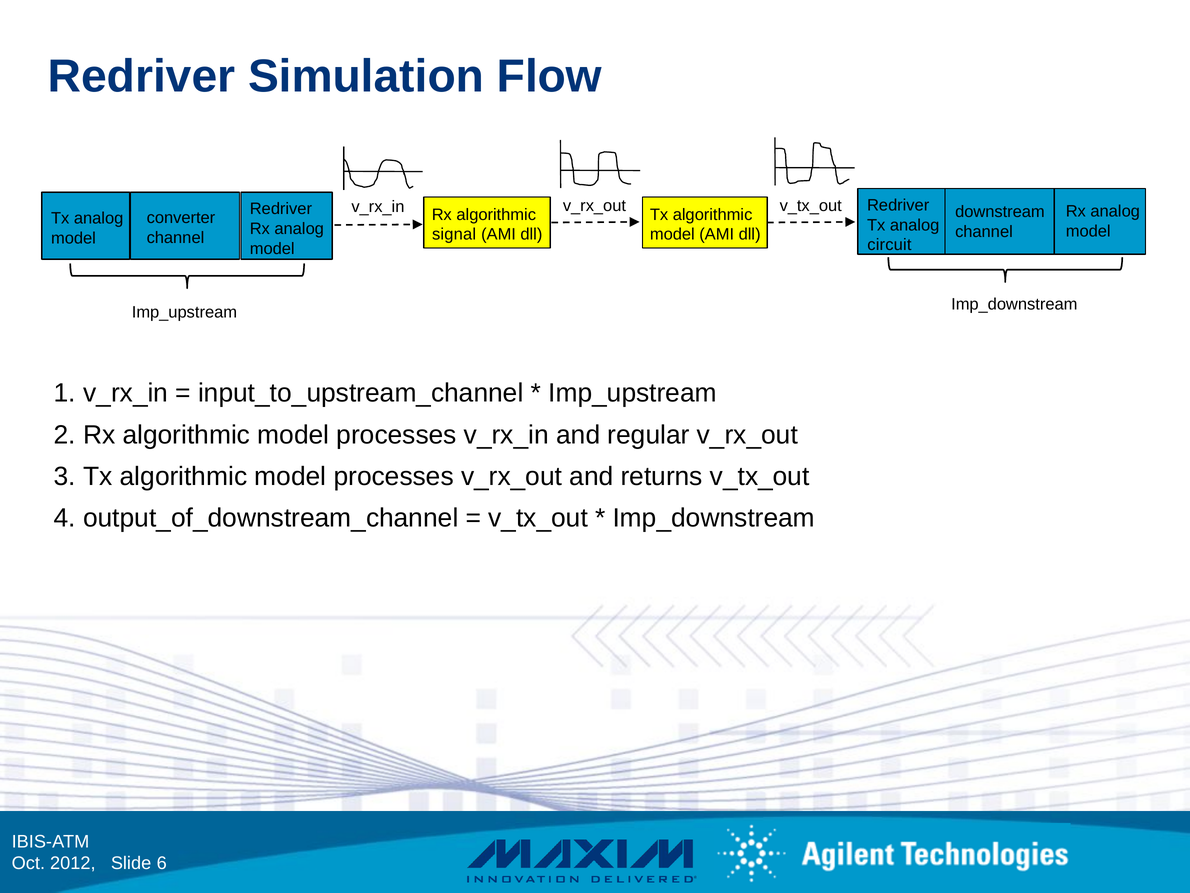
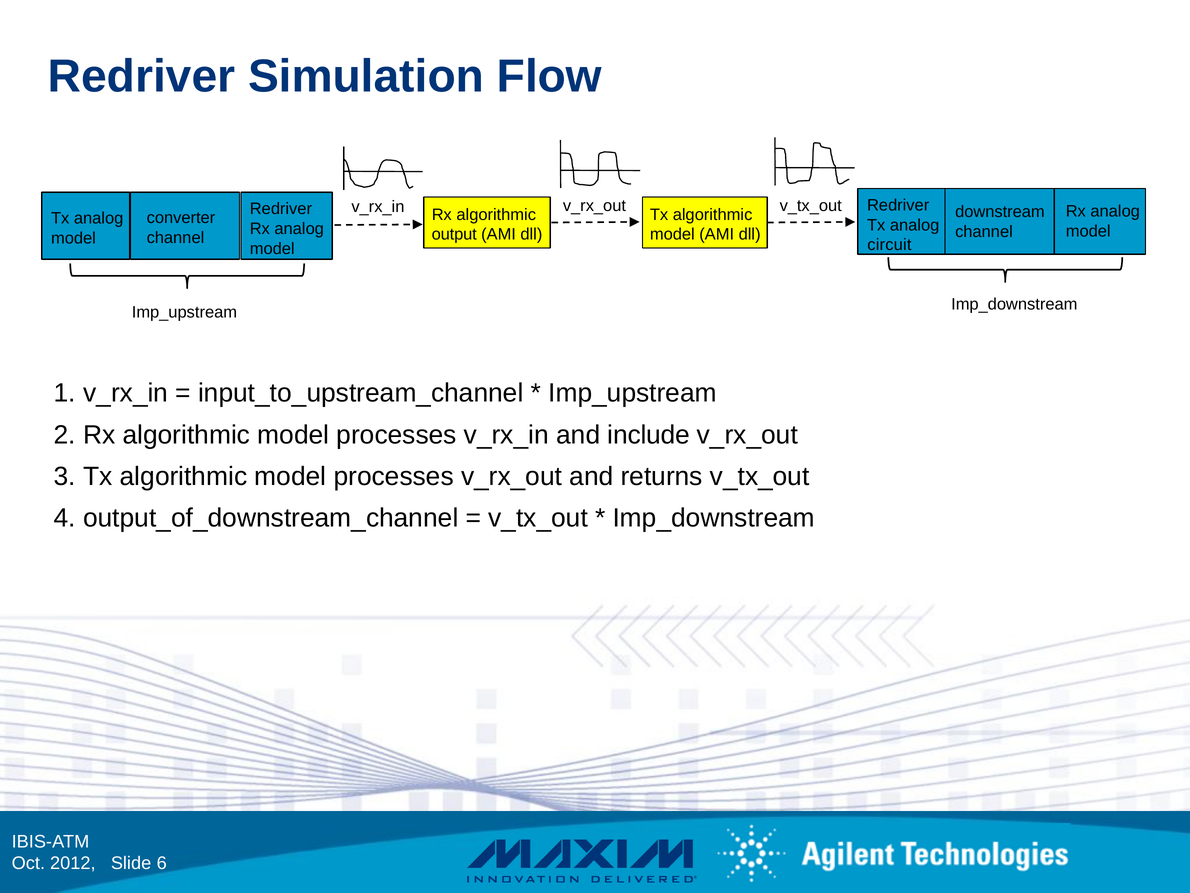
signal: signal -> output
regular: regular -> include
